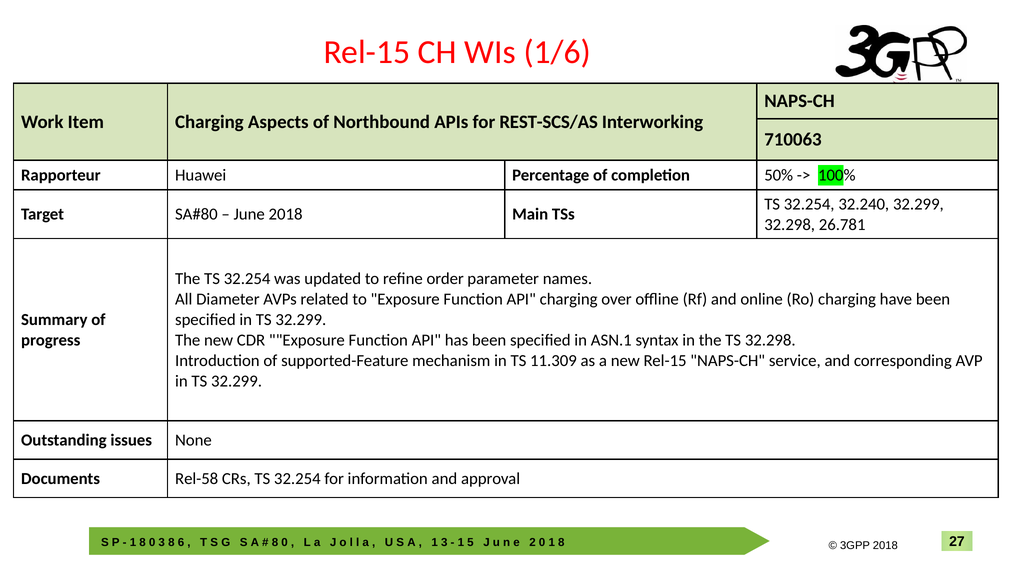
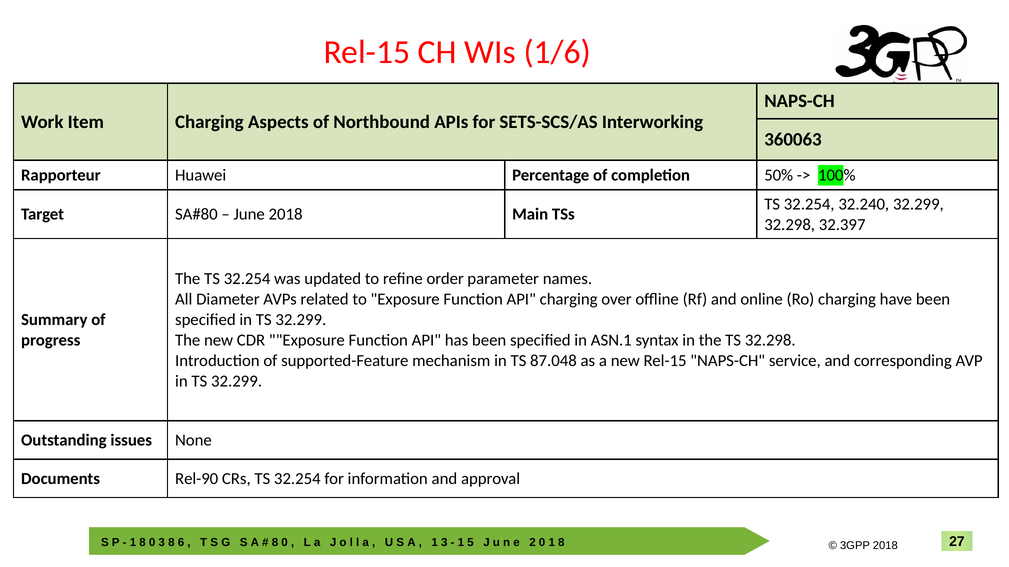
REST-SCS/AS: REST-SCS/AS -> SETS-SCS/AS
710063: 710063 -> 360063
26.781: 26.781 -> 32.397
11.309: 11.309 -> 87.048
Rel-58: Rel-58 -> Rel-90
